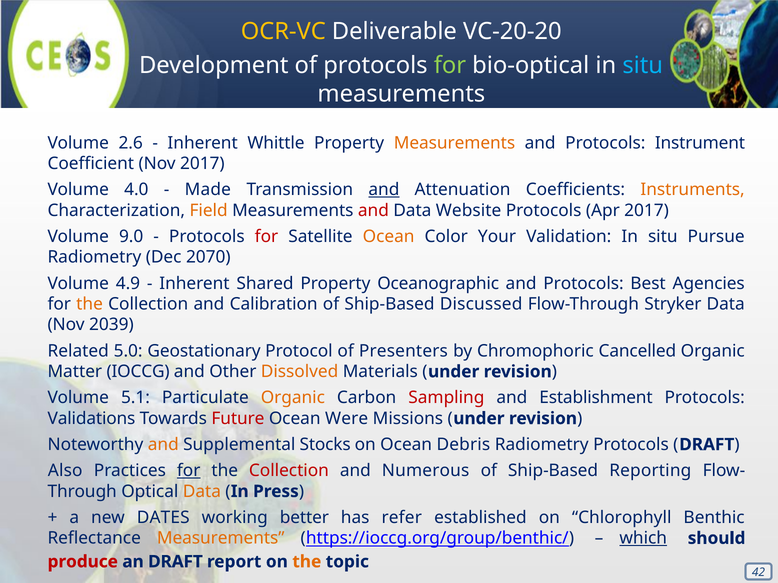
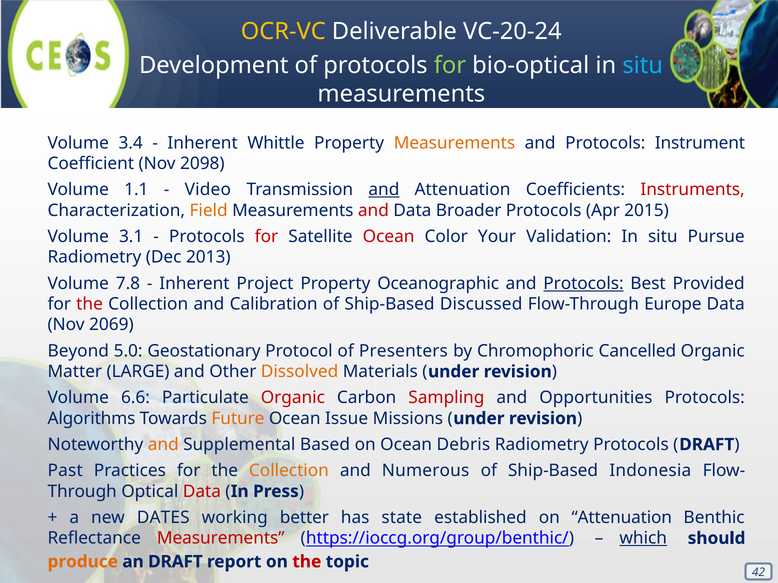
VC-20-20: VC-20-20 -> VC-20-24
2.6: 2.6 -> 3.4
Nov 2017: 2017 -> 2098
4.0: 4.0 -> 1.1
Made: Made -> Video
Instruments colour: orange -> red
Website: Website -> Broader
Apr 2017: 2017 -> 2015
9.0: 9.0 -> 3.1
Ocean at (389, 237) colour: orange -> red
2070: 2070 -> 2013
4.9: 4.9 -> 7.8
Shared: Shared -> Project
Protocols at (583, 284) underline: none -> present
Agencies: Agencies -> Provided
the at (90, 304) colour: orange -> red
Stryker: Stryker -> Europe
2039: 2039 -> 2069
Related: Related -> Beyond
IOCCG: IOCCG -> LARGE
5.1: 5.1 -> 6.6
Organic at (293, 398) colour: orange -> red
Establishment: Establishment -> Opportunities
Validations: Validations -> Algorithms
Future colour: red -> orange
Were: Were -> Issue
Stocks: Stocks -> Based
Also: Also -> Past
for at (189, 471) underline: present -> none
Collection at (289, 471) colour: red -> orange
Reporting: Reporting -> Indonesia
Data at (202, 492) colour: orange -> red
refer: refer -> state
on Chlorophyll: Chlorophyll -> Attenuation
Measurements at (221, 539) colour: orange -> red
produce colour: red -> orange
the at (307, 562) colour: orange -> red
